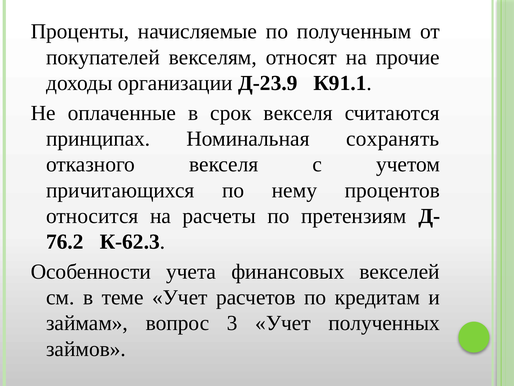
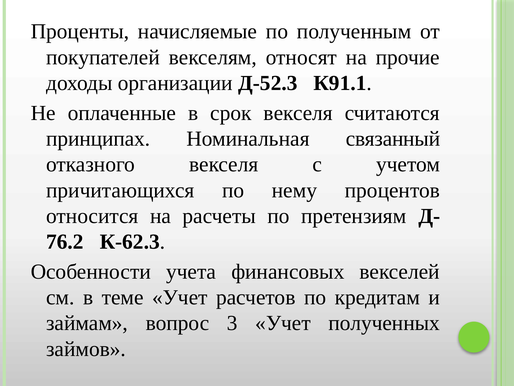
Д-23.9: Д-23.9 -> Д-52.3
сохранять: сохранять -> связанный
